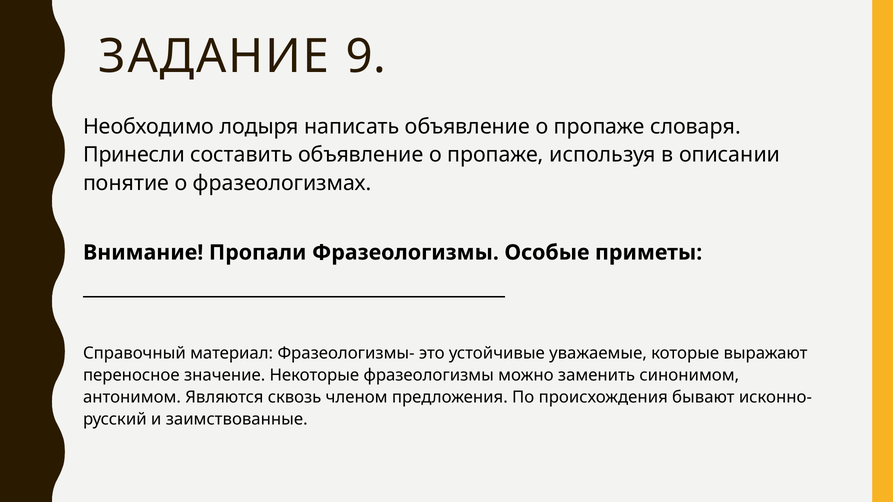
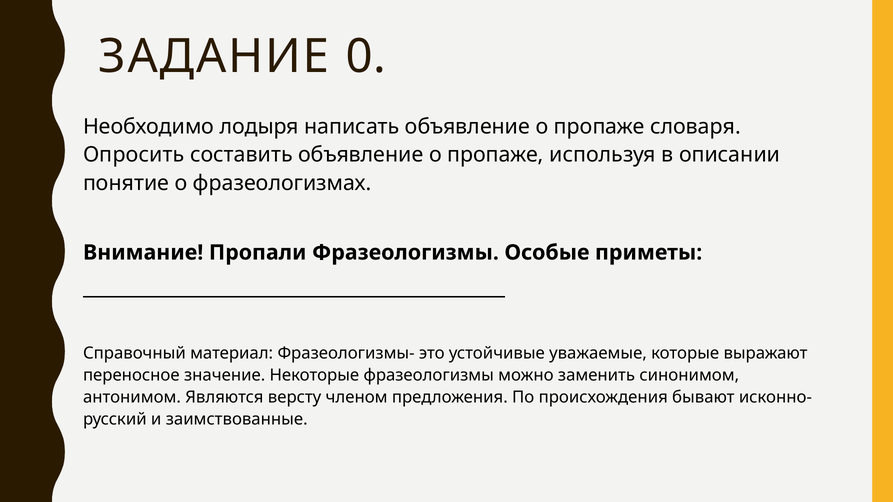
9: 9 -> 0
Принесли: Принесли -> Опросить
сквозь: сквозь -> версту
